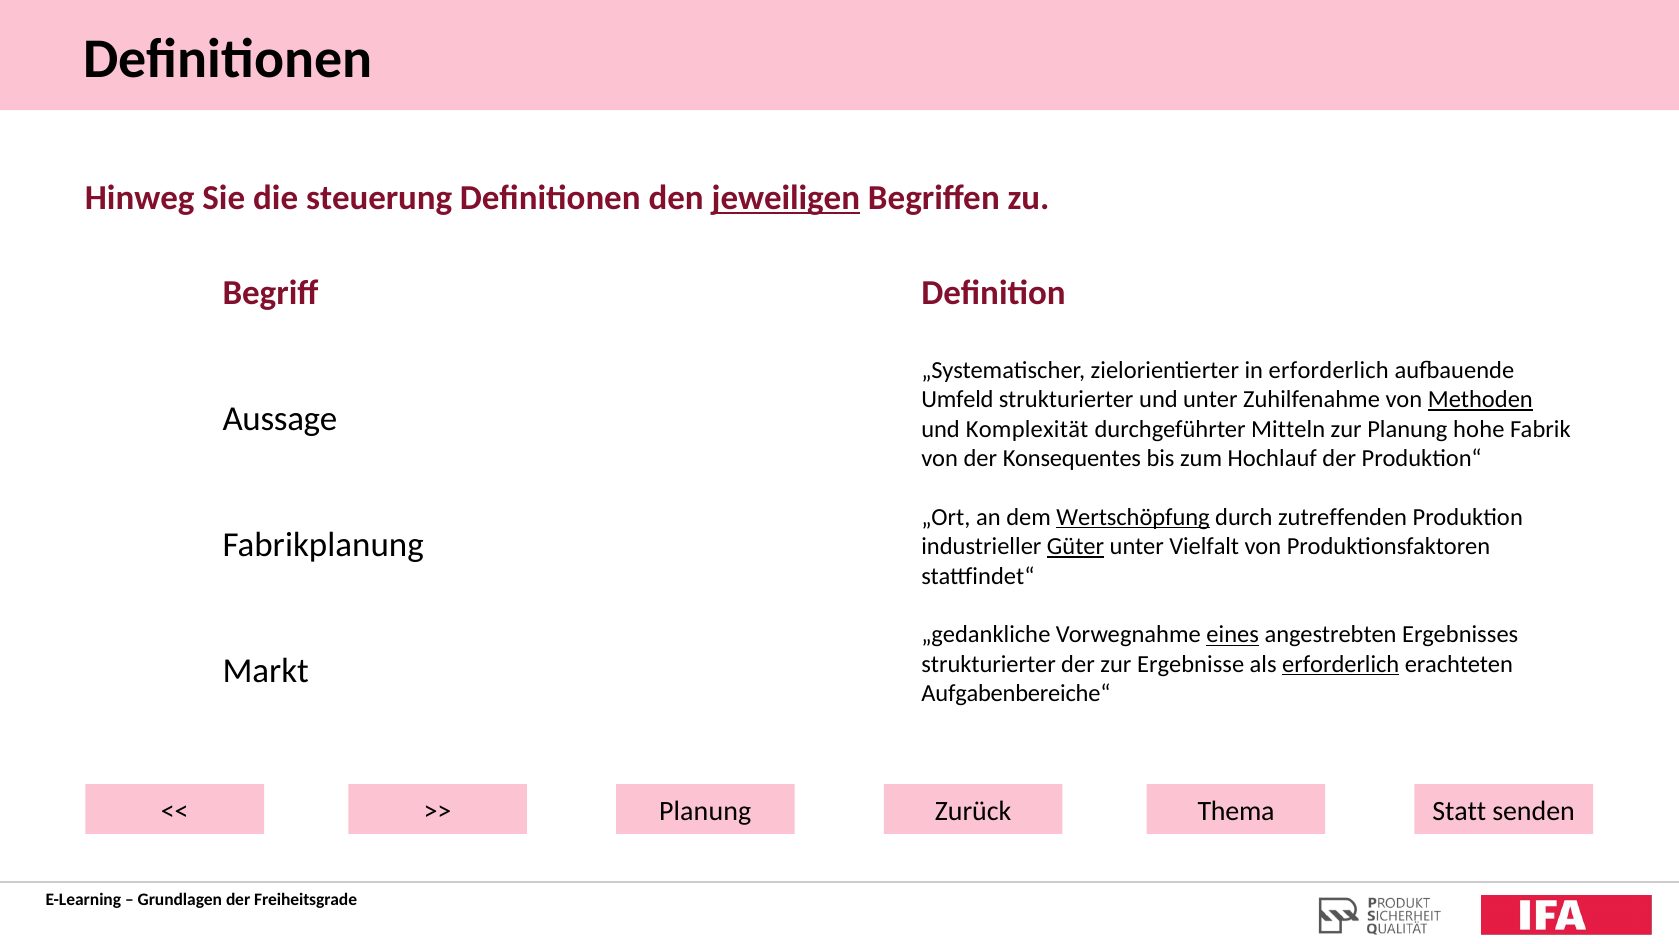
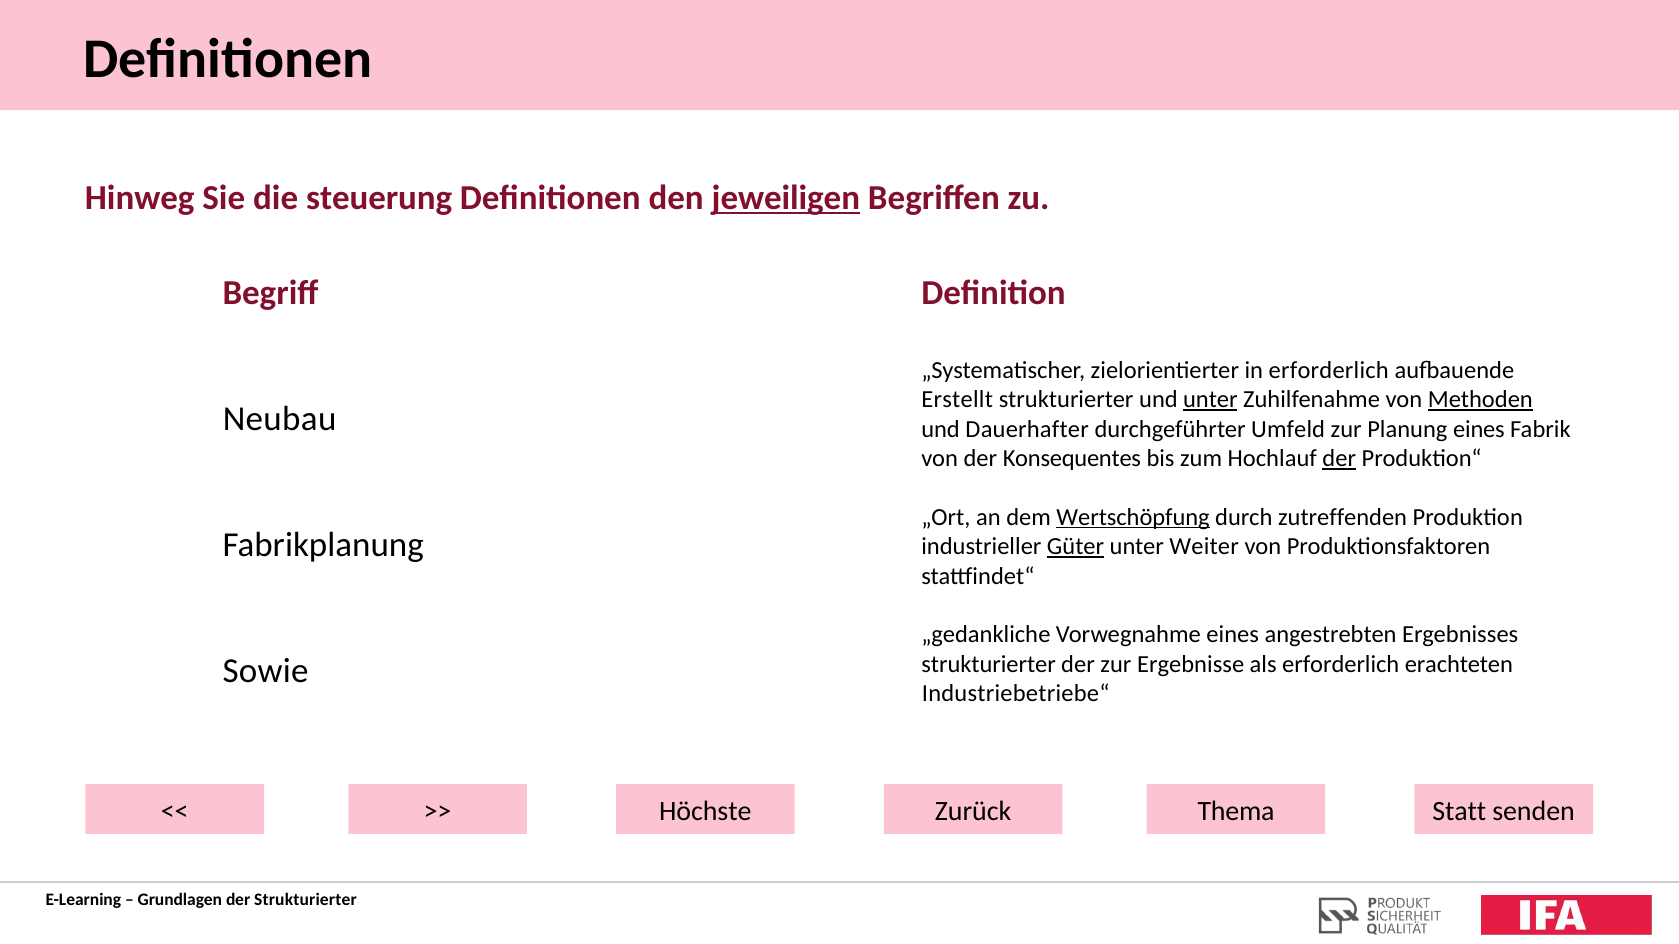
Umfeld: Umfeld -> Erstellt
unter at (1210, 400) underline: none -> present
Aussage: Aussage -> Neubau
Komplexität: Komplexität -> Dauerhafter
Mitteln: Mitteln -> Umfeld
Planung hohe: hohe -> eines
der at (1339, 459) underline: none -> present
Vielfalt: Vielfalt -> Weiter
eines at (1233, 635) underline: present -> none
erforderlich at (1341, 664) underline: present -> none
Markt: Markt -> Sowie
Aufgabenbereiche“: Aufgabenbereiche“ -> Industriebetriebe“
Planung at (705, 811): Planung -> Höchste
der Freiheitsgrade: Freiheitsgrade -> Strukturierter
